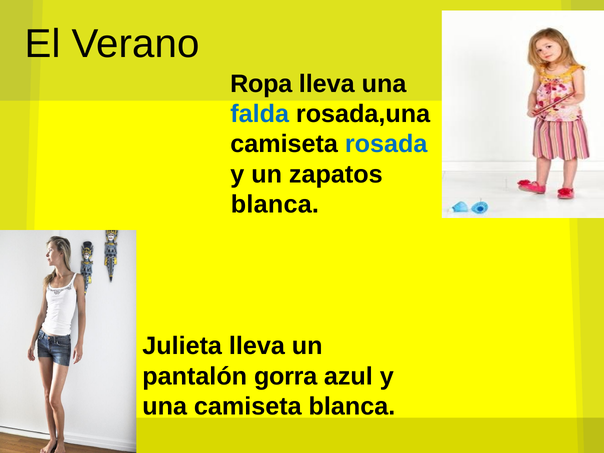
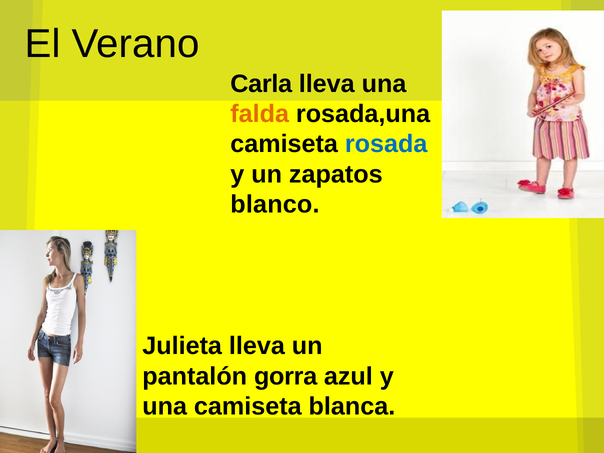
Ropa: Ropa -> Carla
falda colour: blue -> orange
blanca at (275, 205): blanca -> blanco
